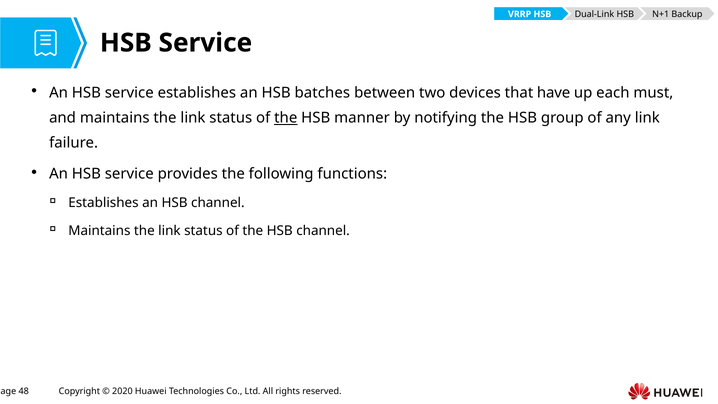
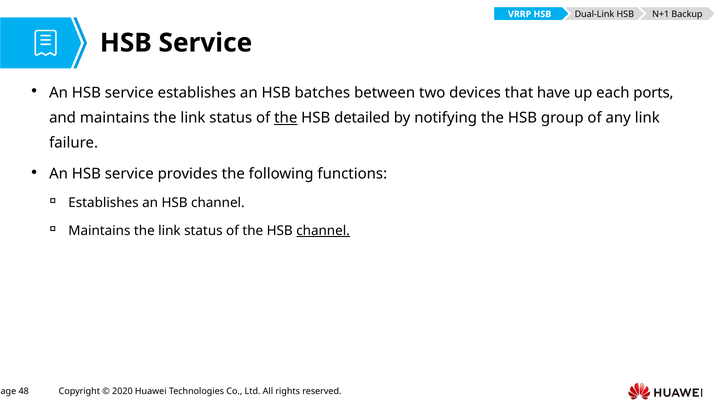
must: must -> ports
manner: manner -> detailed
channel at (323, 231) underline: none -> present
